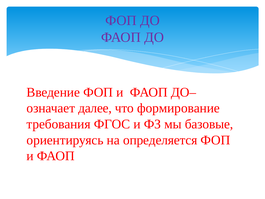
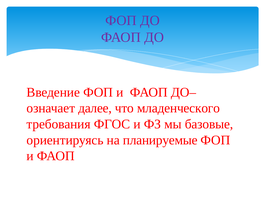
формирование: формирование -> младенческого
определяется: определяется -> планируемые
